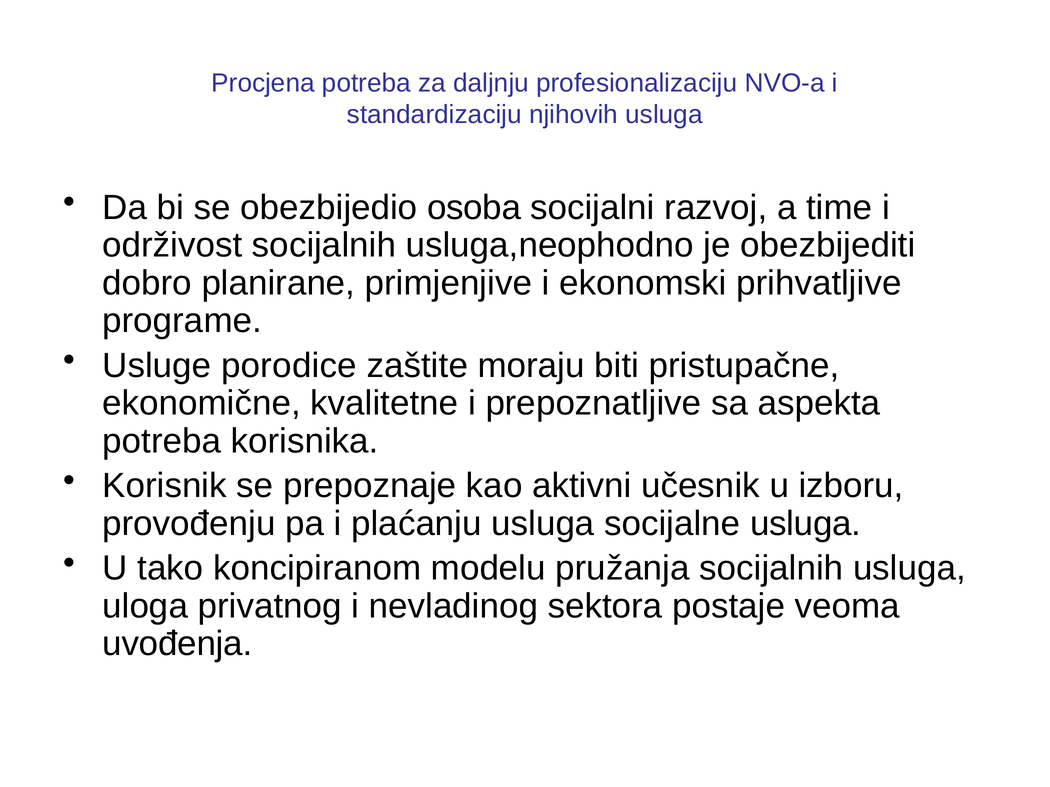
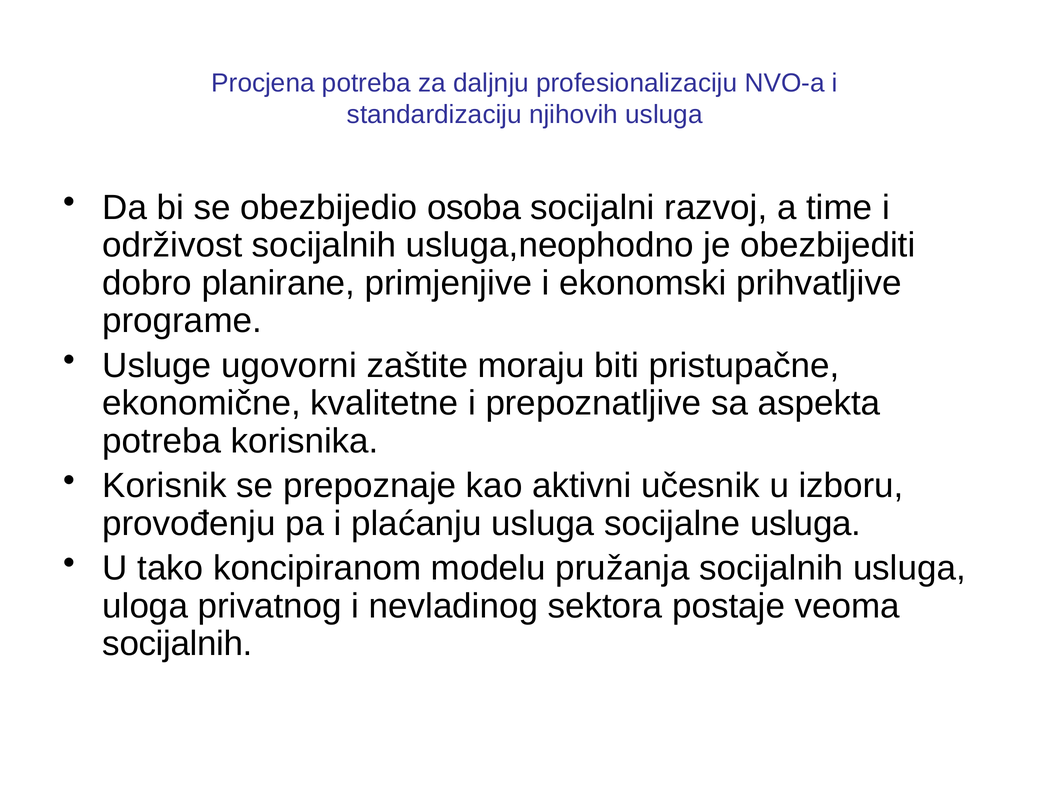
porodice: porodice -> ugovorni
uvođenja at (177, 644): uvođenja -> socijalnih
